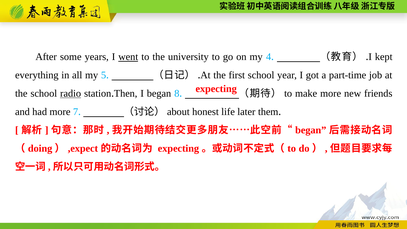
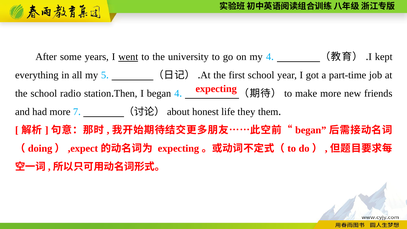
radio underline: present -> none
began 8: 8 -> 4
later: later -> they
